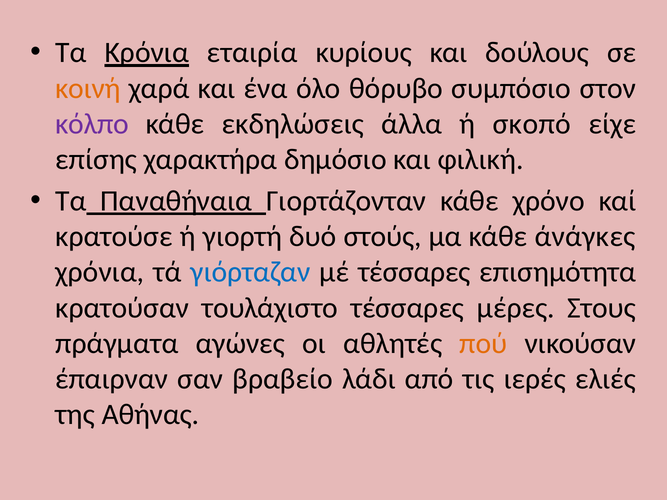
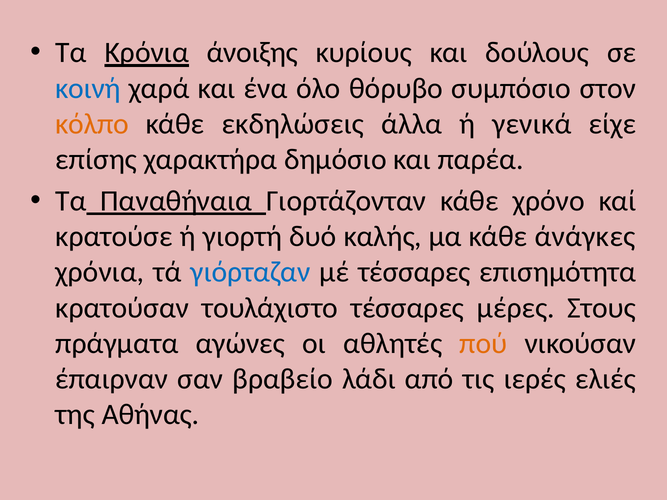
εταιρία: εταιρία -> άνοιξης
κοινή colour: orange -> blue
κόλπο colour: purple -> orange
σκοπό: σκοπό -> γενικά
φιλική: φιλική -> παρέα
στούς: στούς -> καλής
